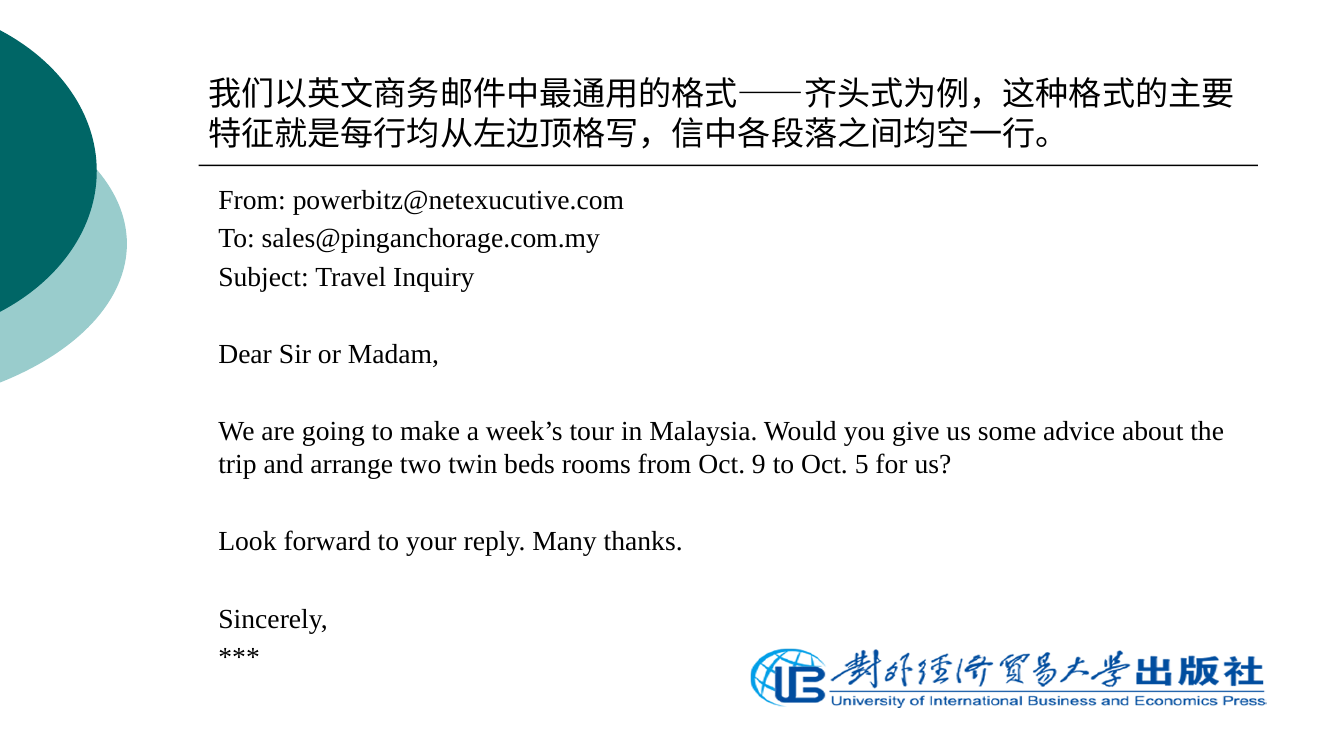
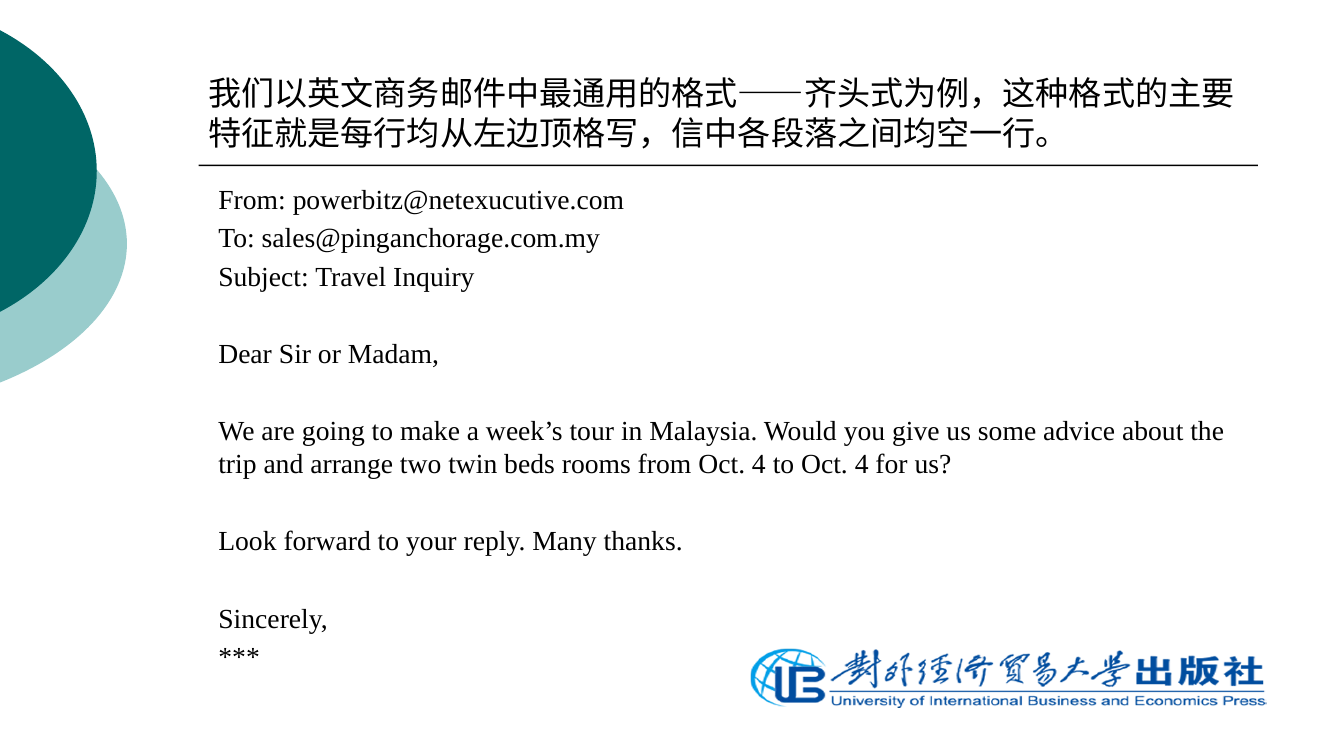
from Oct 9: 9 -> 4
to Oct 5: 5 -> 4
